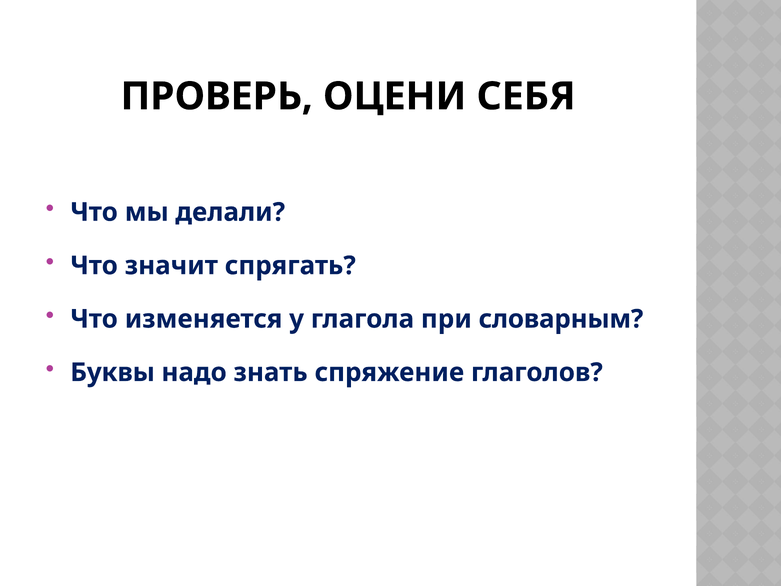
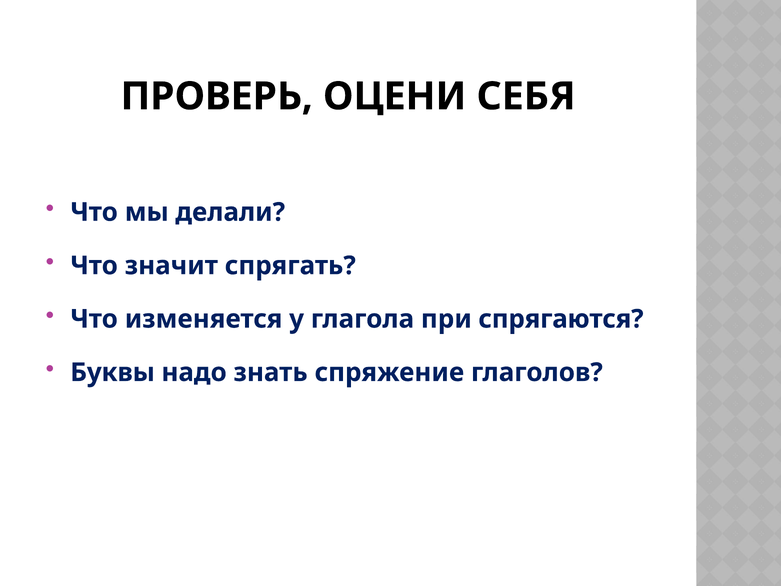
словарным: словарным -> спрягаются
